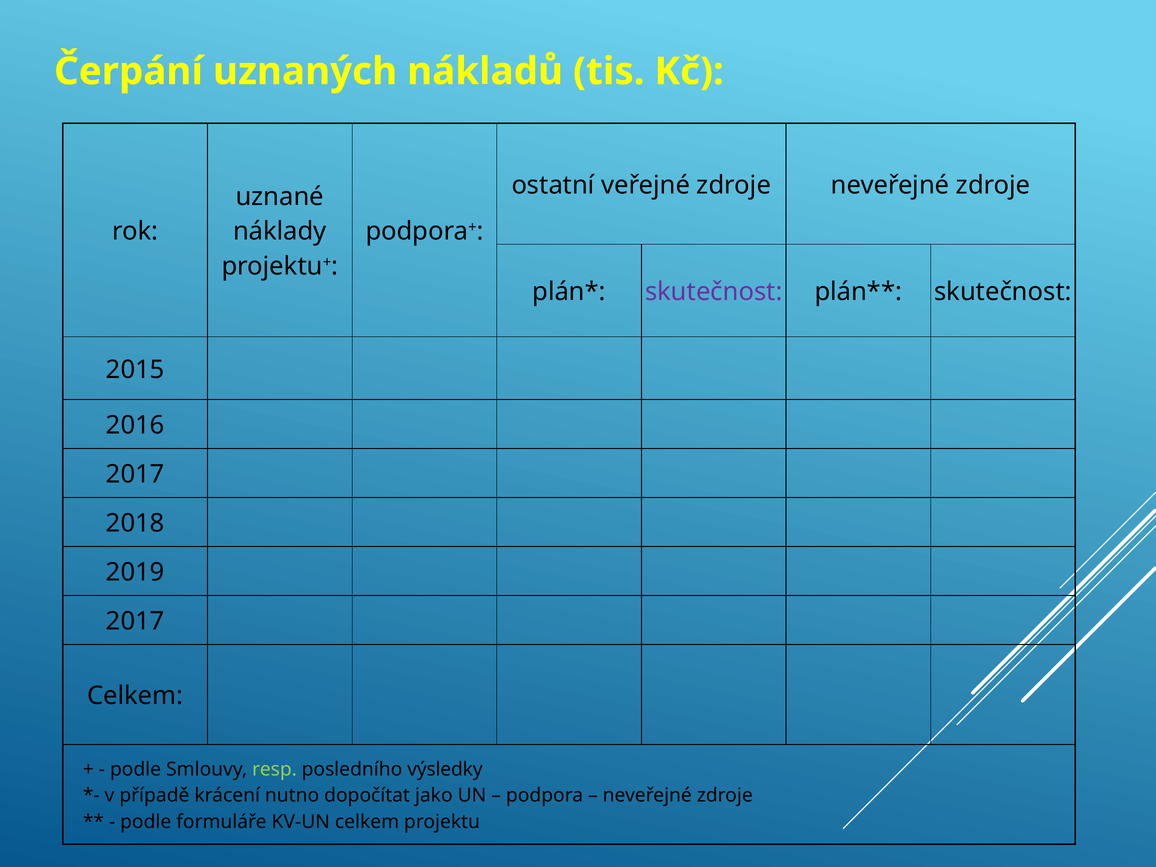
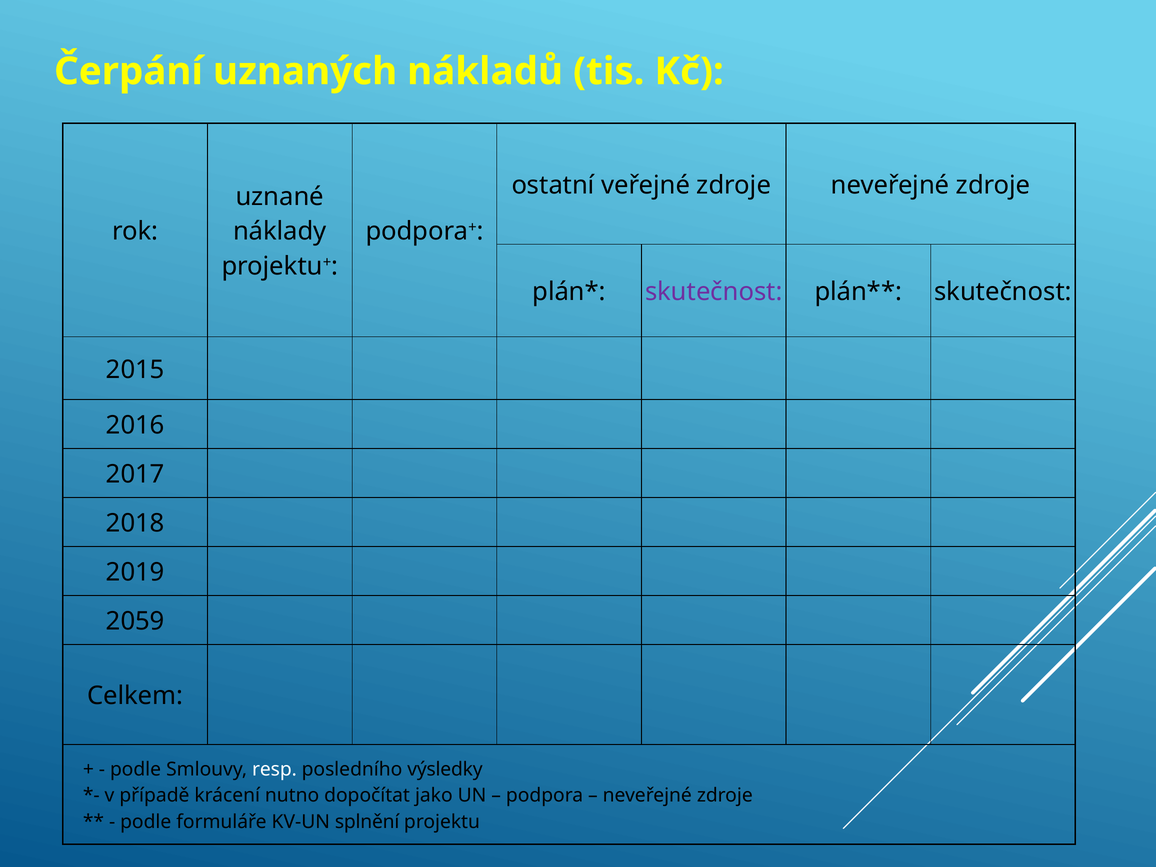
2017 at (135, 622): 2017 -> 2059
resp colour: light green -> white
KV-UN celkem: celkem -> splnění
